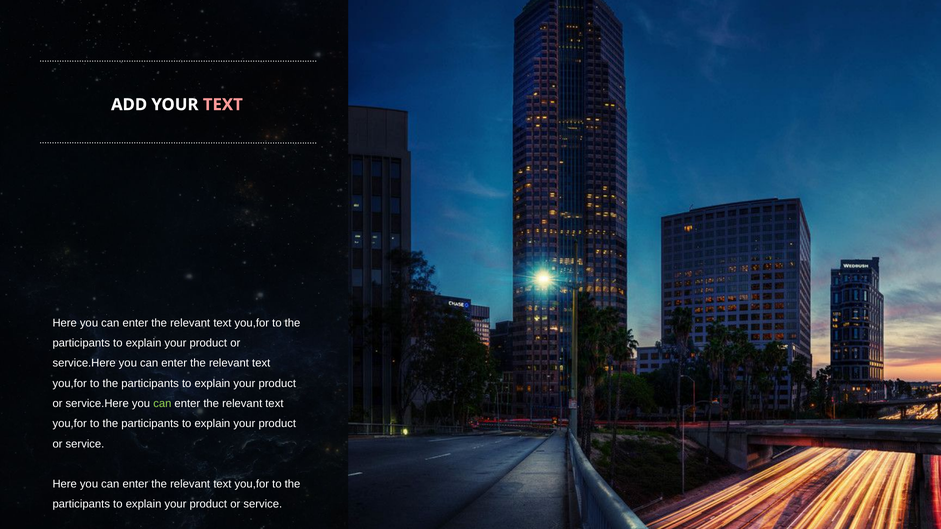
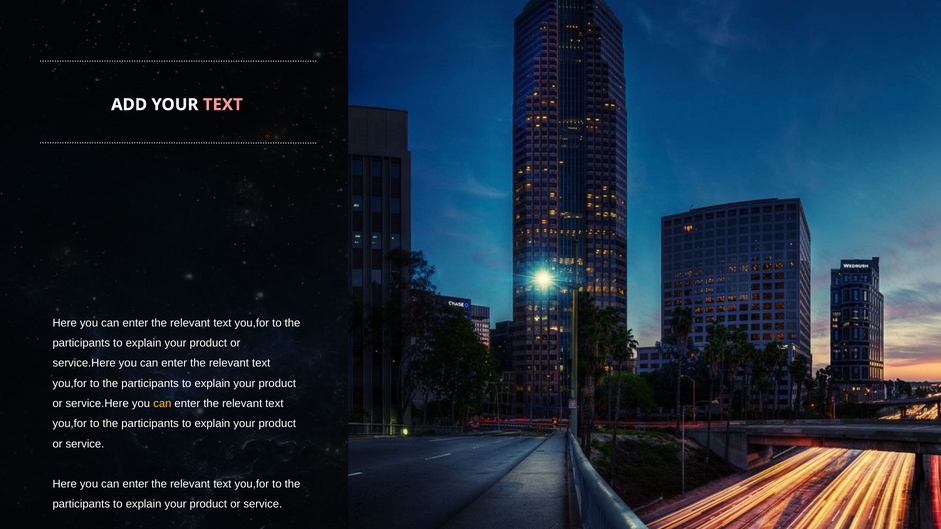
can at (162, 404) colour: light green -> yellow
